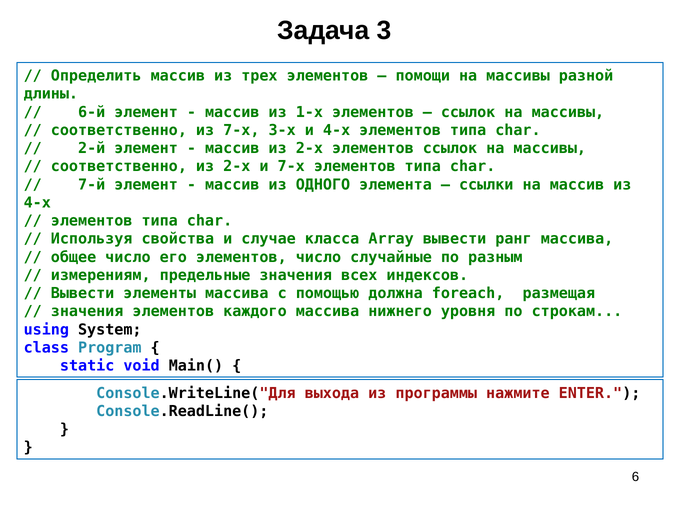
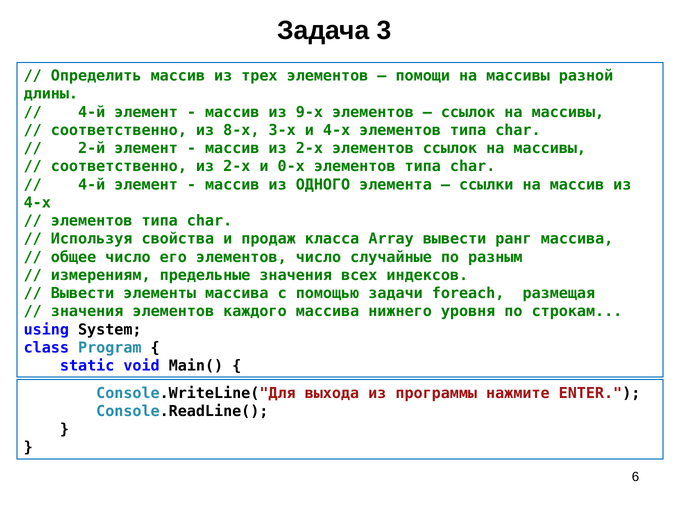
6-й at (92, 112): 6-й -> 4-й
1-х: 1-х -> 9-х
из 7-х: 7-х -> 8-х
и 7-х: 7-х -> 0-х
7-й at (92, 185): 7-й -> 4-й
случае: случае -> продаж
должна: должна -> задачи
